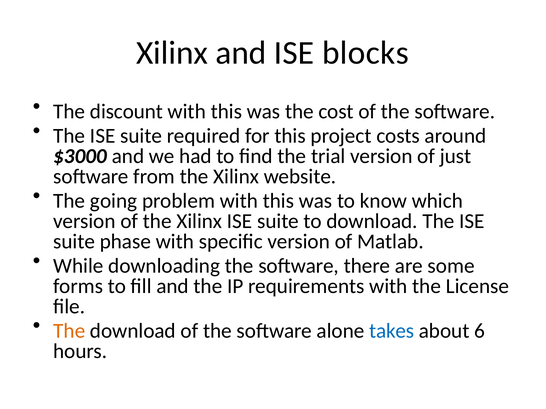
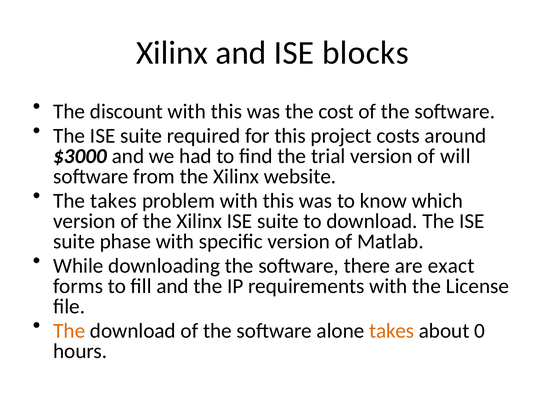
just: just -> will
The going: going -> takes
some: some -> exact
takes at (392, 331) colour: blue -> orange
6: 6 -> 0
